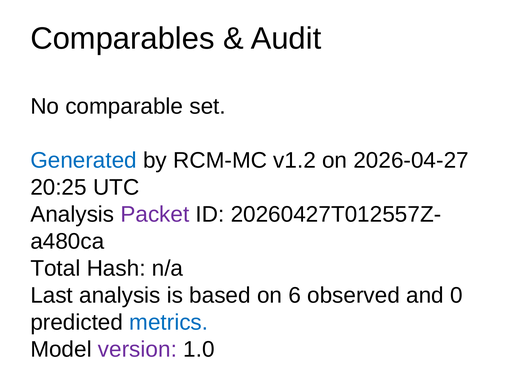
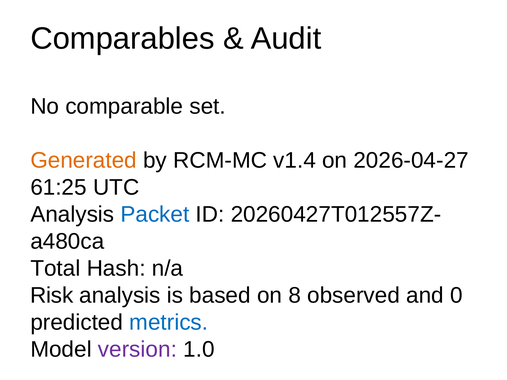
Generated colour: blue -> orange
v1.2: v1.2 -> v1.4
20:25: 20:25 -> 61:25
Packet colour: purple -> blue
Last: Last -> Risk
6: 6 -> 8
